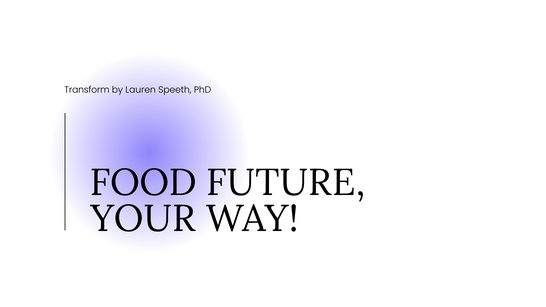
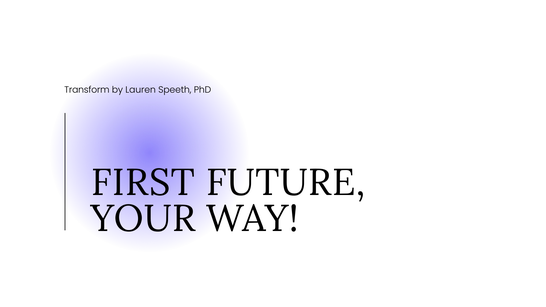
FOOD: FOOD -> FIRST
